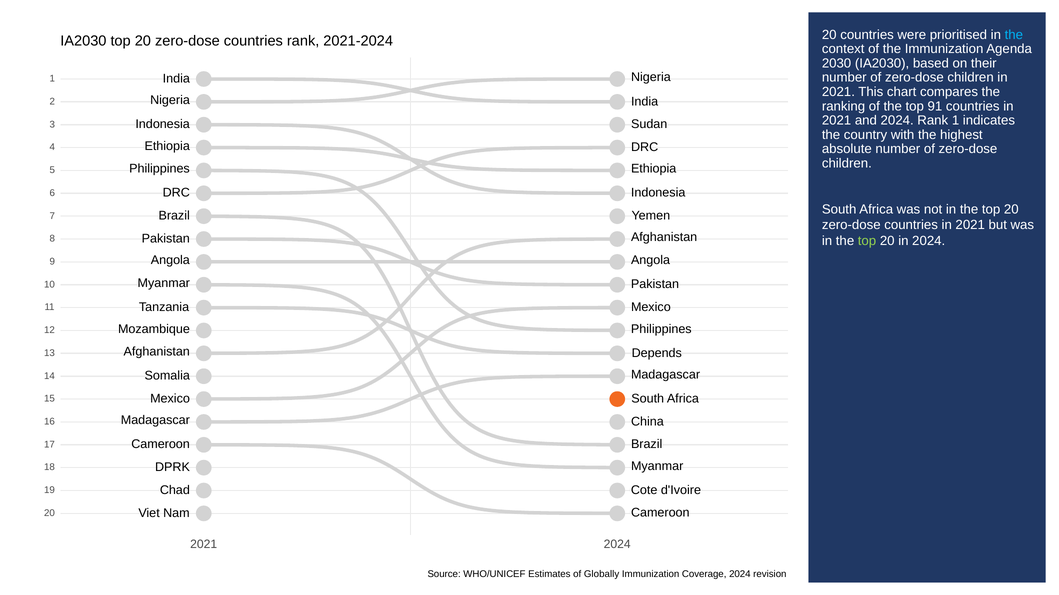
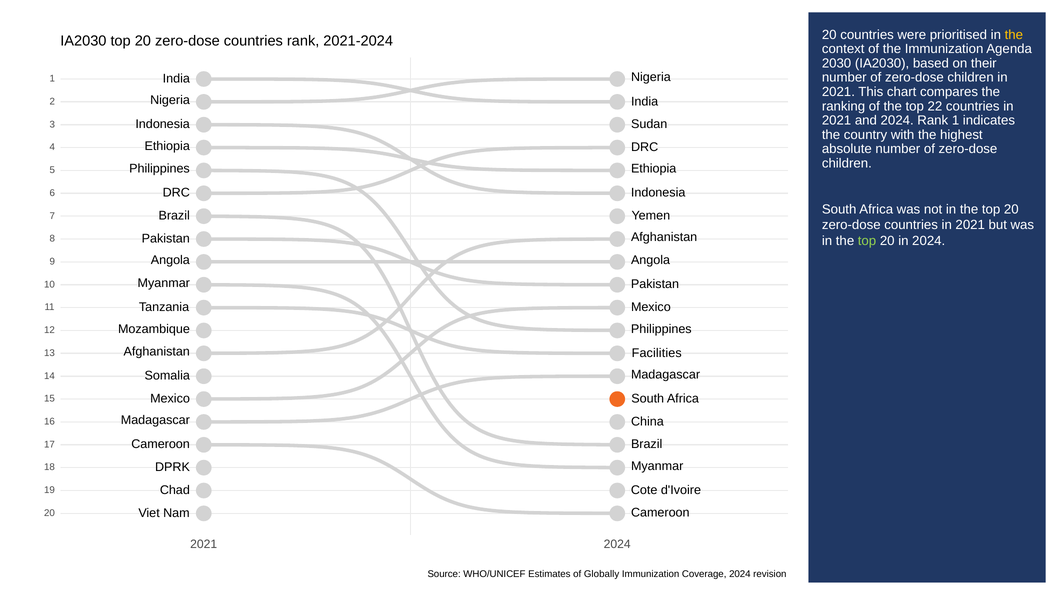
the at (1014, 35) colour: light blue -> yellow
91: 91 -> 22
Depends: Depends -> Facilities
